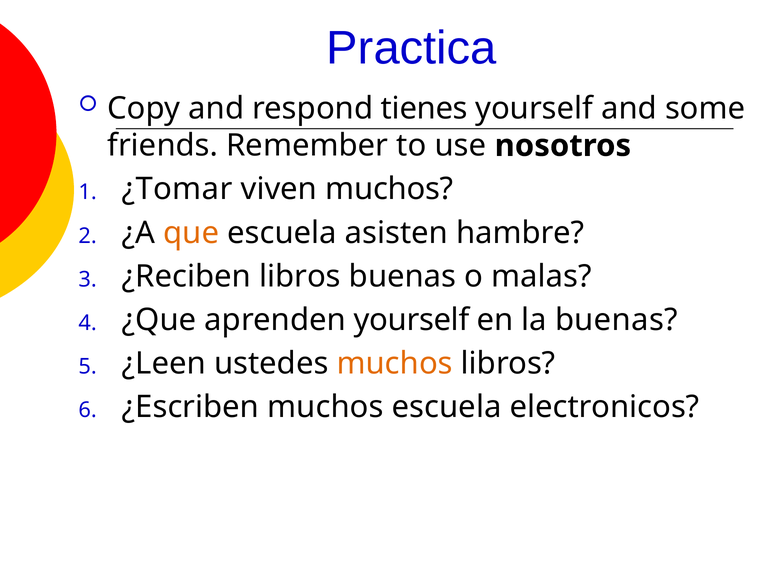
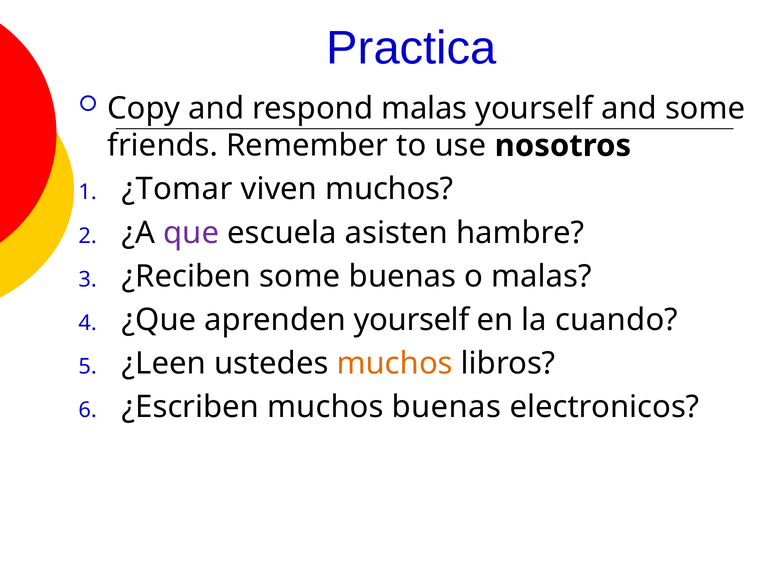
respond tienes: tienes -> malas
que colour: orange -> purple
¿Reciben libros: libros -> some
la buenas: buenas -> cuando
muchos escuela: escuela -> buenas
